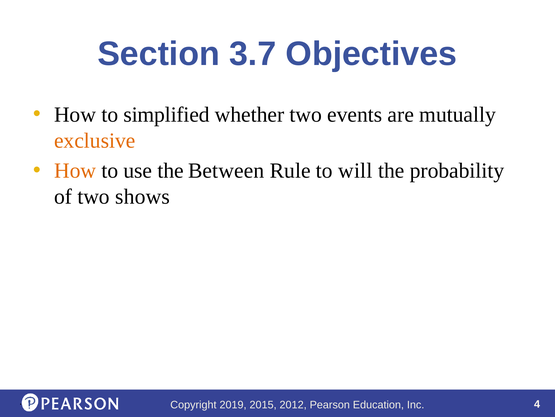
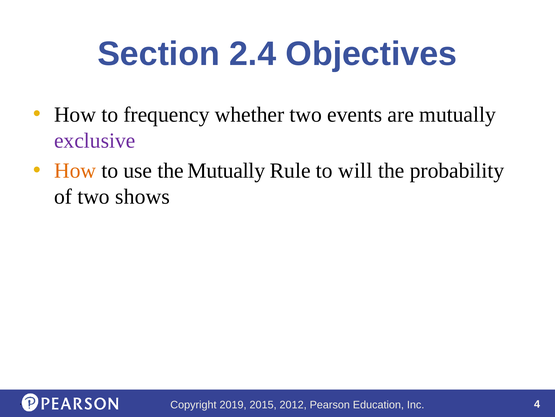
3.7: 3.7 -> 2.4
simplified: simplified -> frequency
exclusive colour: orange -> purple
the Between: Between -> Mutually
